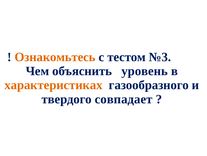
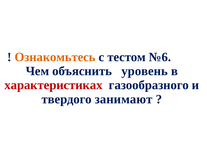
№3: №3 -> №6
характеристиках colour: orange -> red
совпадает: совпадает -> занимают
